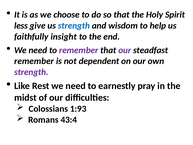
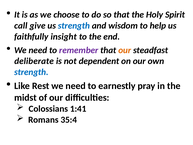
less: less -> call
our at (125, 50) colour: purple -> orange
remember at (34, 61): remember -> deliberate
strength at (31, 72) colour: purple -> blue
1:93: 1:93 -> 1:41
43:4: 43:4 -> 35:4
